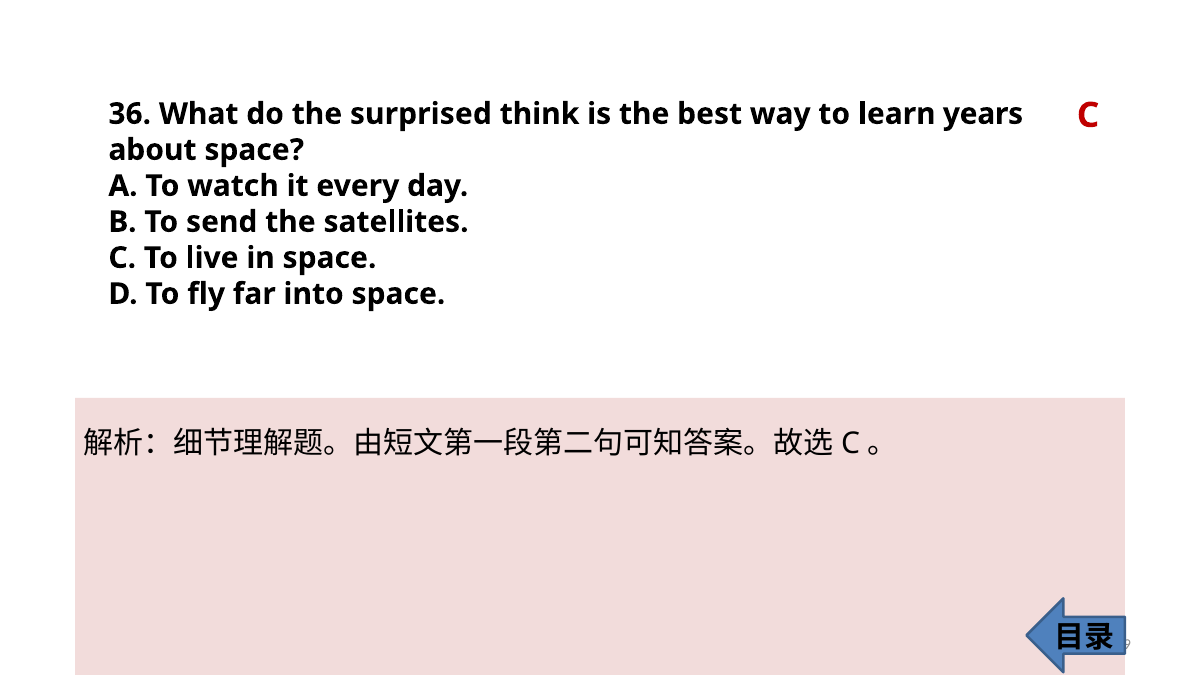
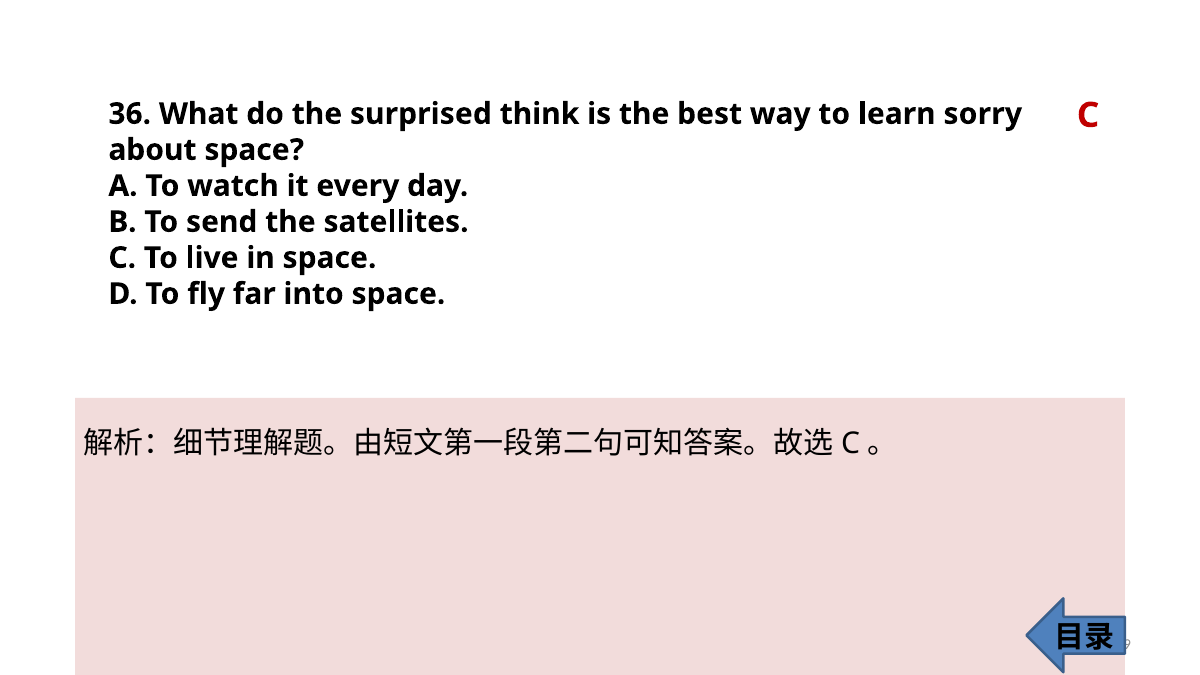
years: years -> sorry
